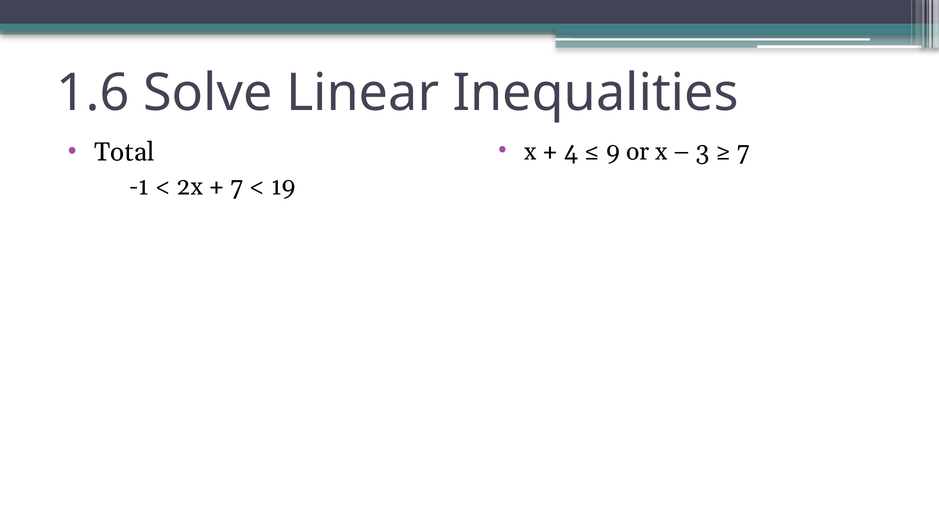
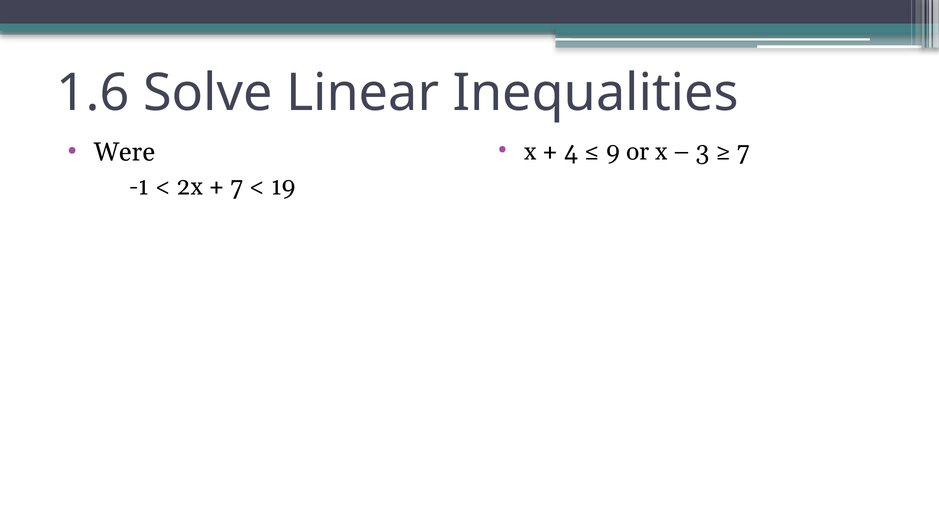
Total: Total -> Were
